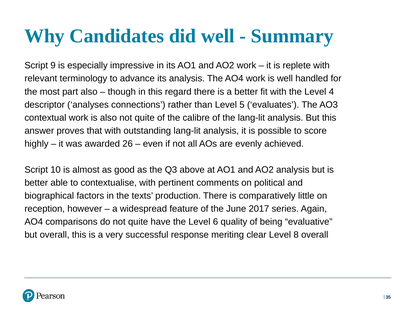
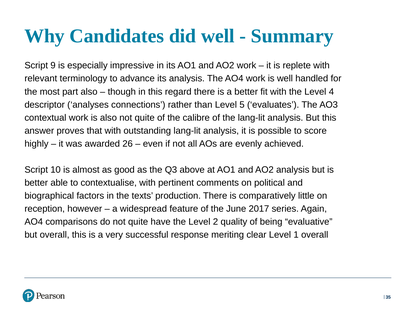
6: 6 -> 2
8: 8 -> 1
